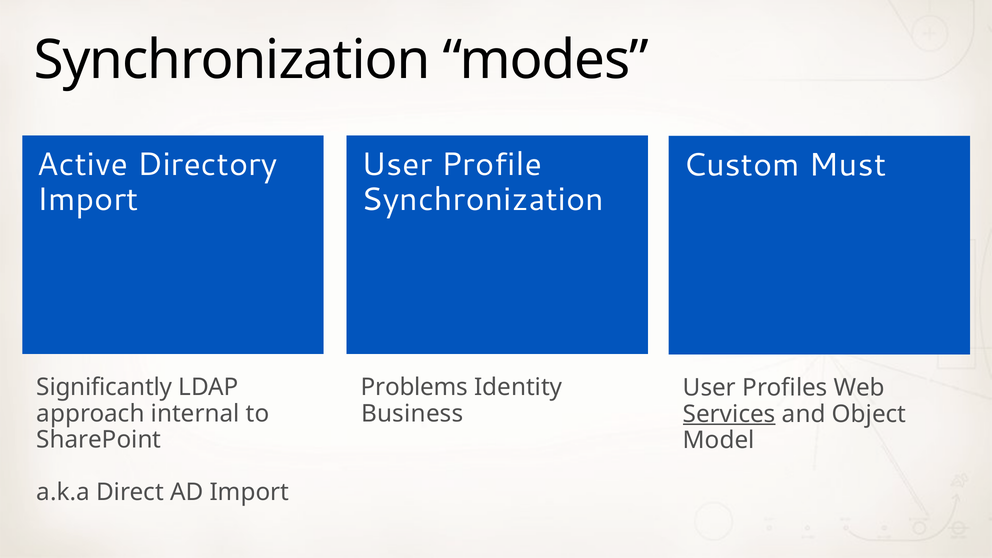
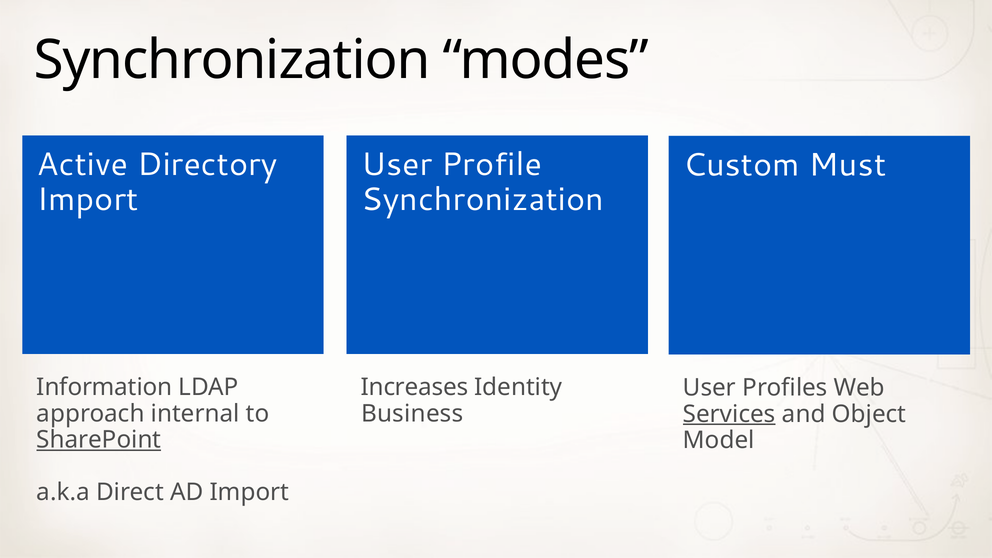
Significantly: Significantly -> Information
Problems: Problems -> Increases
SharePoint underline: none -> present
